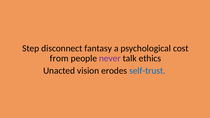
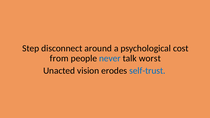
fantasy: fantasy -> around
never colour: purple -> blue
ethics: ethics -> worst
